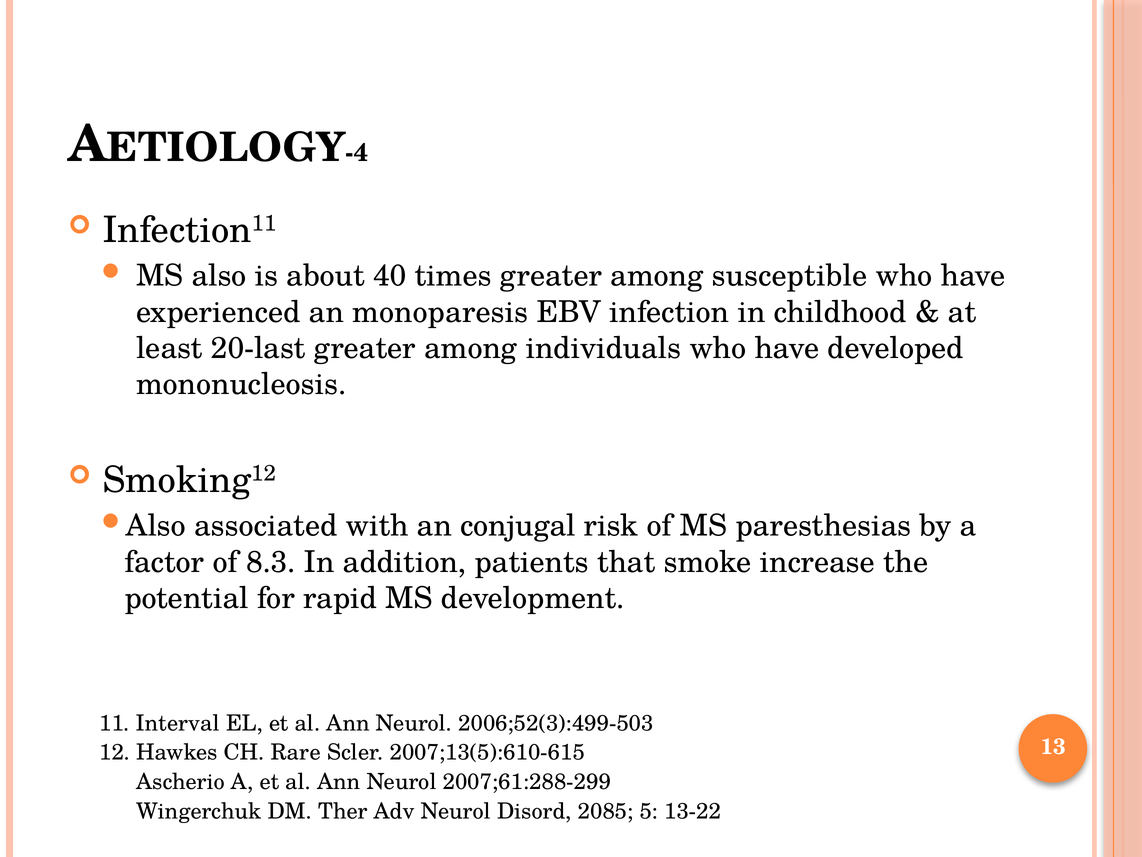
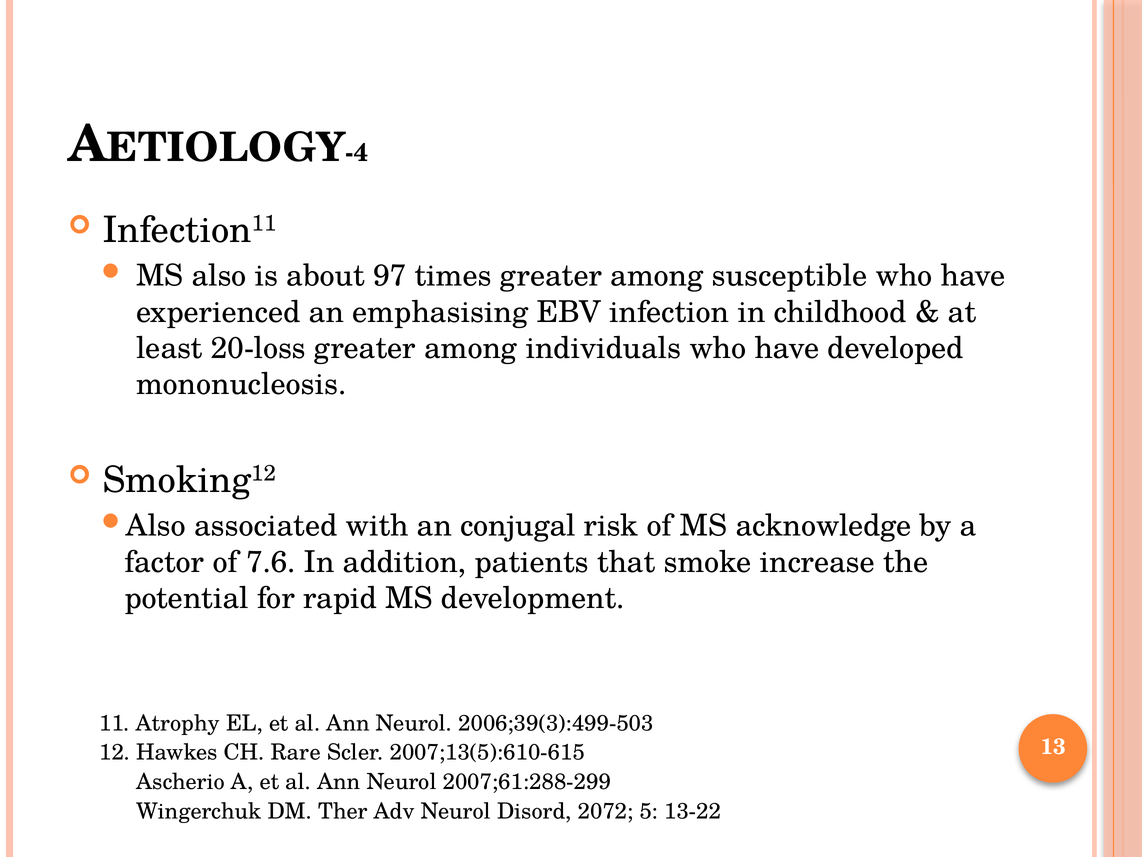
40: 40 -> 97
monoparesis: monoparesis -> emphasising
20-last: 20-last -> 20-loss
paresthesias: paresthesias -> acknowledge
8.3: 8.3 -> 7.6
Interval: Interval -> Atrophy
2006;52(3):499-503: 2006;52(3):499-503 -> 2006;39(3):499-503
2085: 2085 -> 2072
